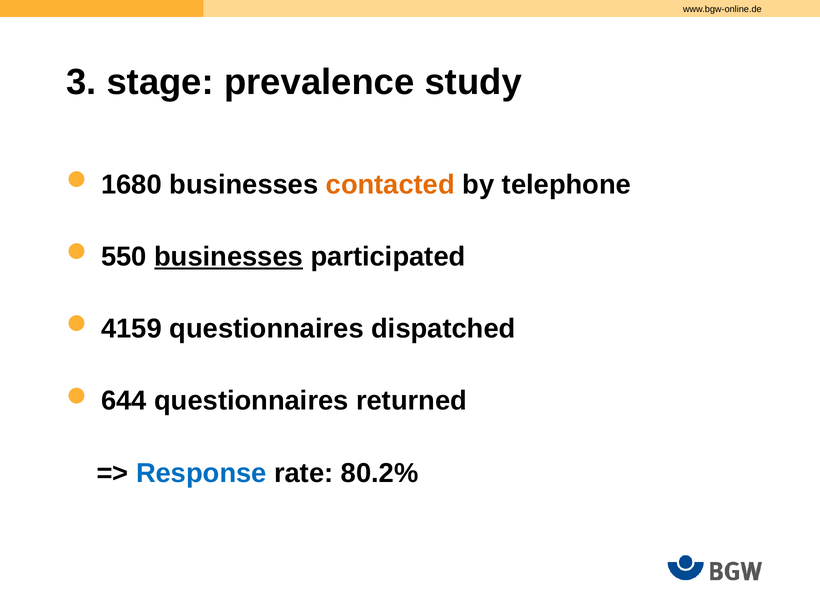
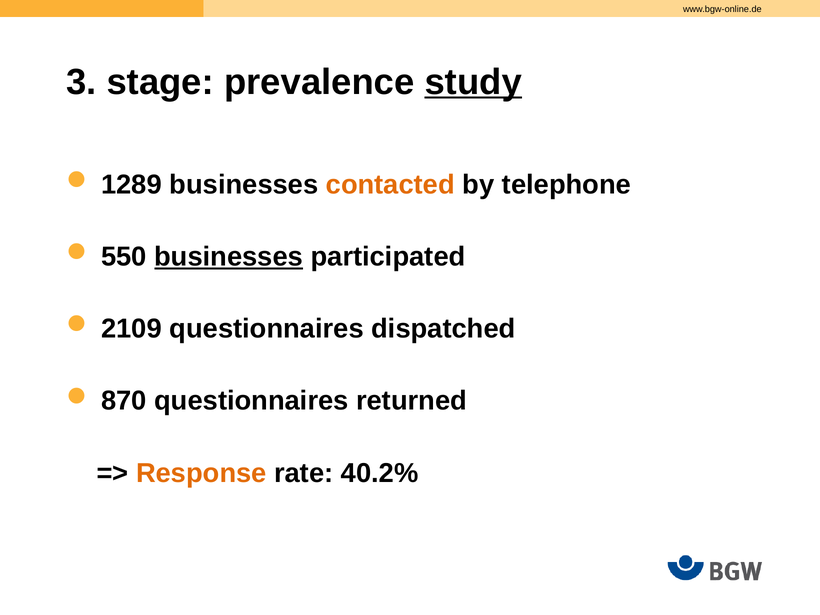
study underline: none -> present
1680: 1680 -> 1289
4159: 4159 -> 2109
644: 644 -> 870
Response colour: blue -> orange
80.2%: 80.2% -> 40.2%
